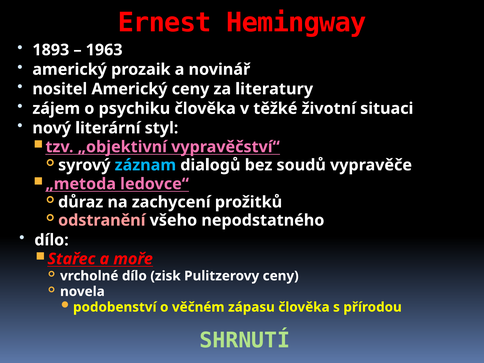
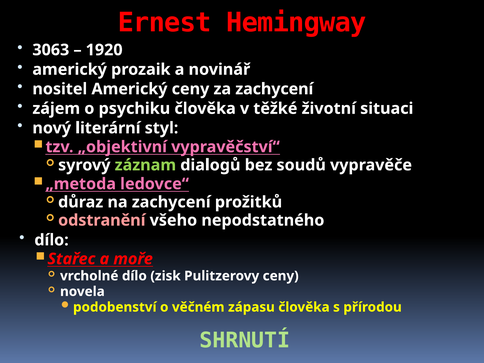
1893: 1893 -> 3063
1963: 1963 -> 1920
za literatury: literatury -> zachycení
záznam colour: light blue -> light green
